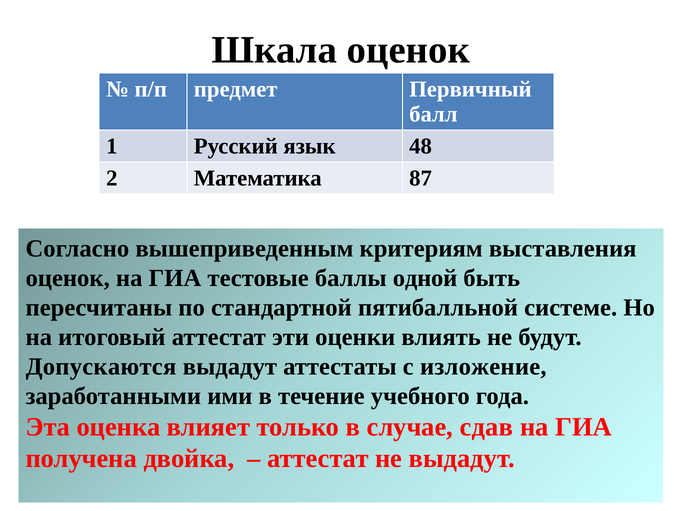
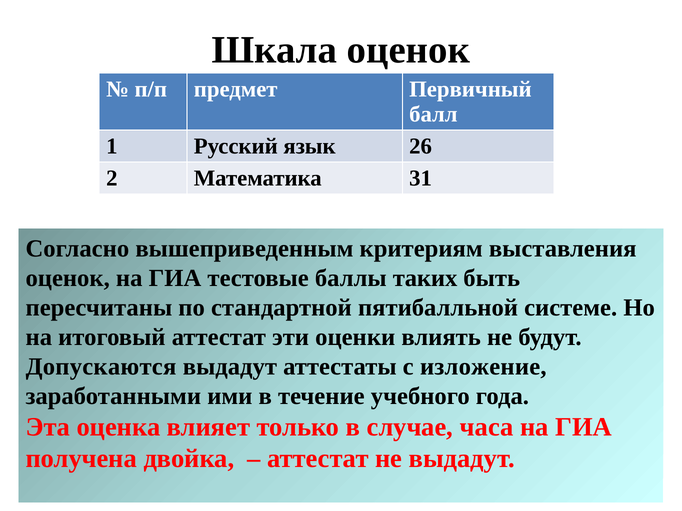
48: 48 -> 26
87: 87 -> 31
одной: одной -> таких
сдав: сдав -> часа
